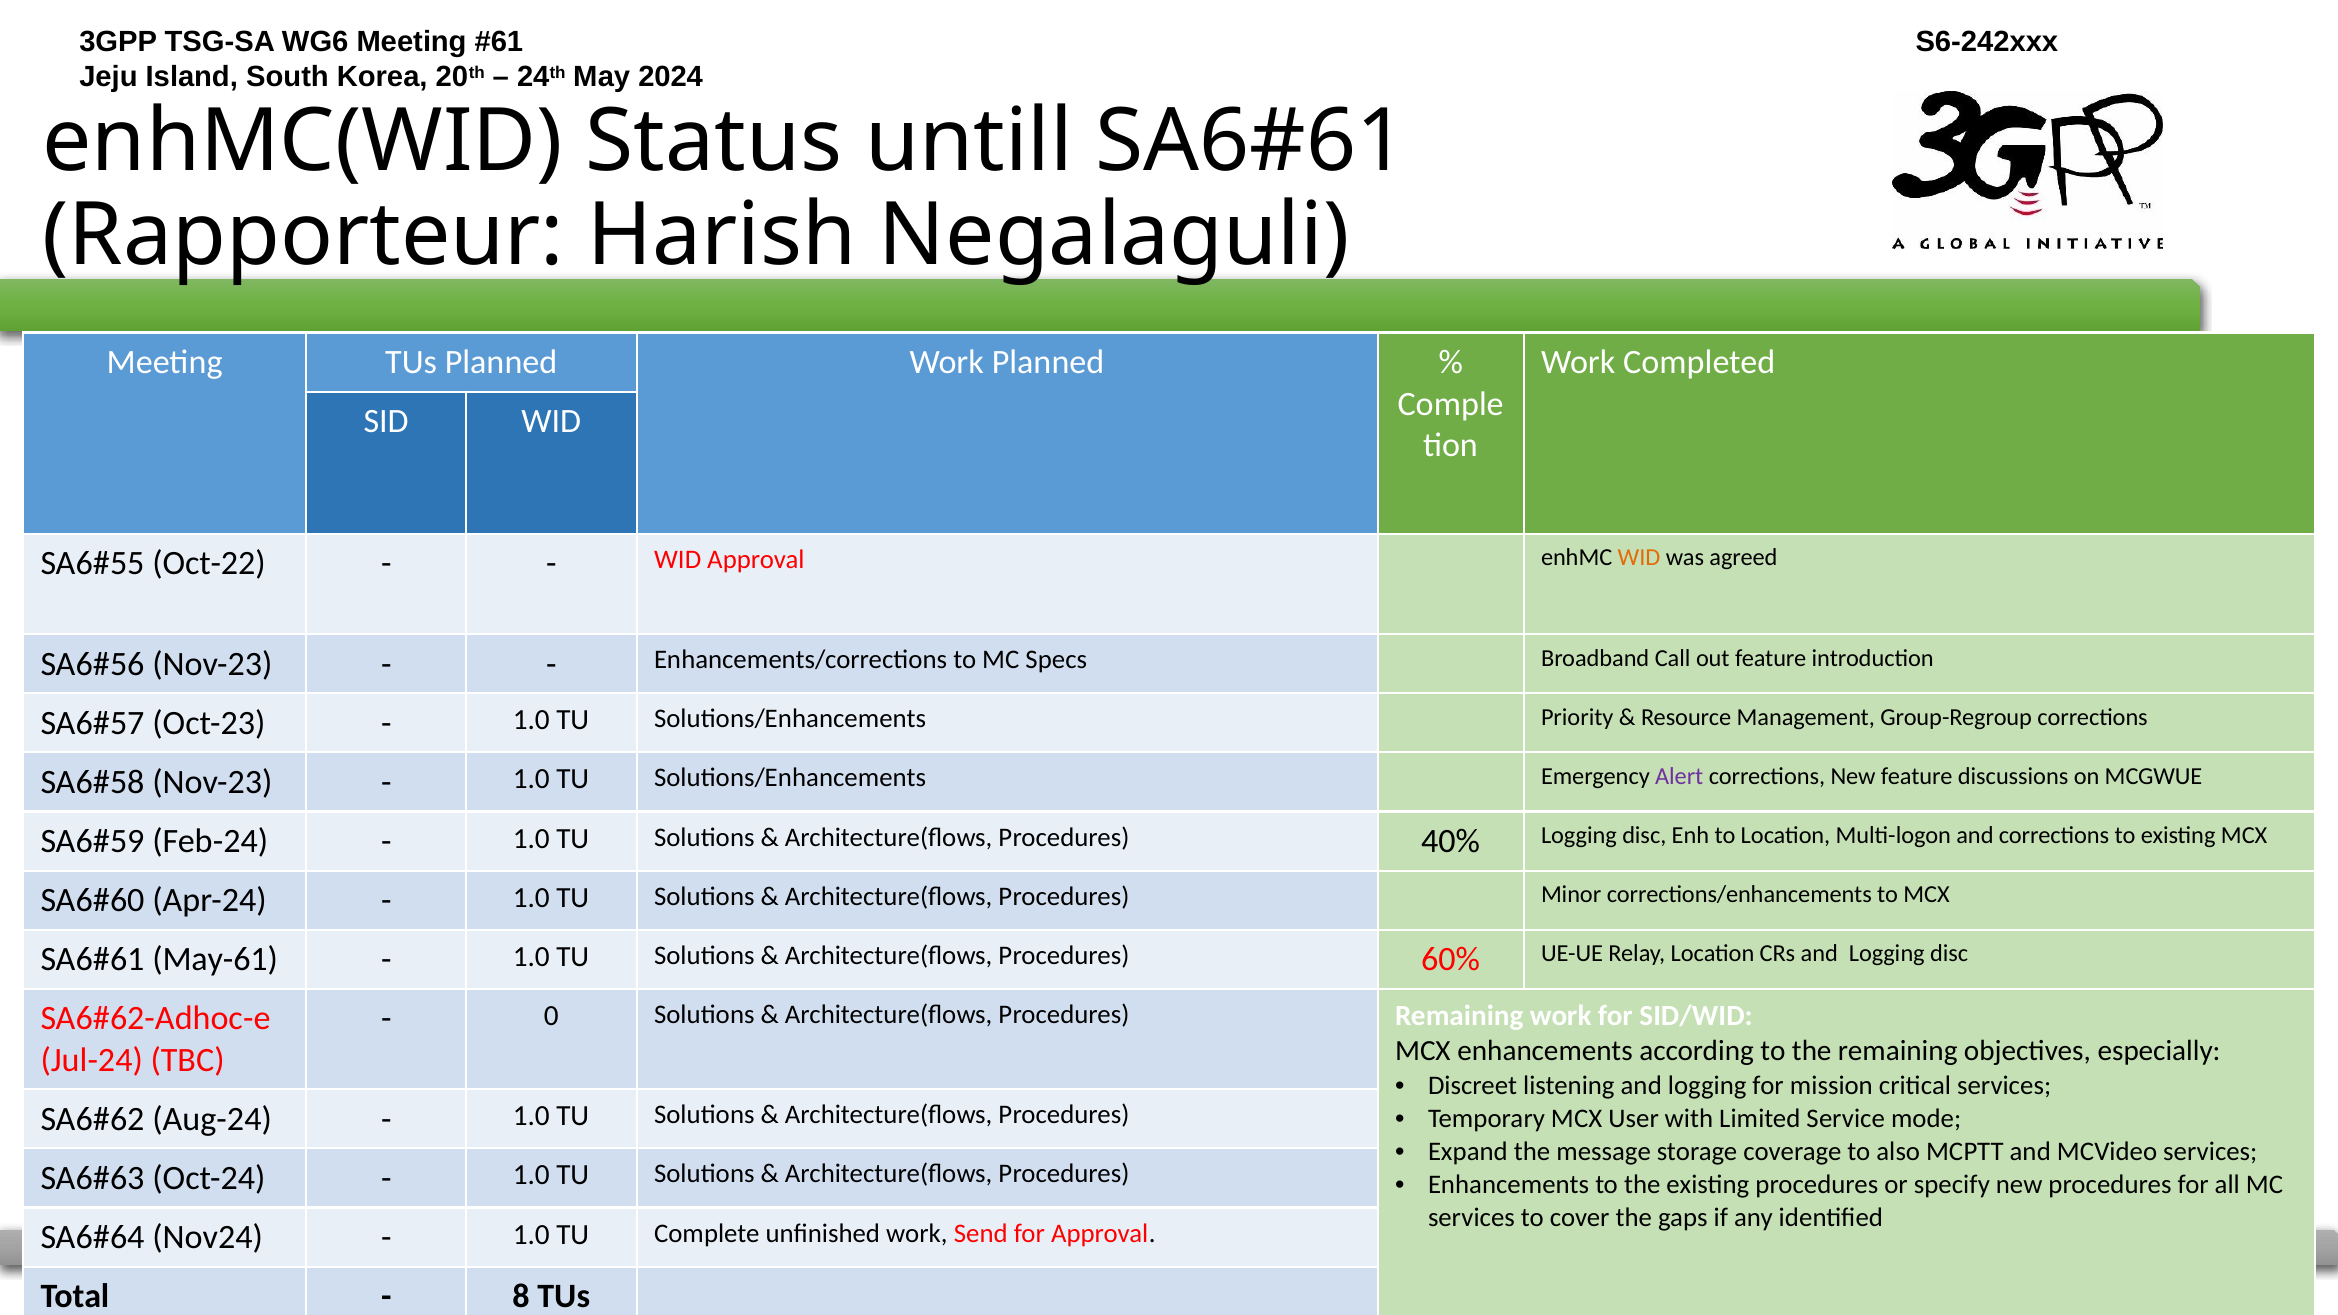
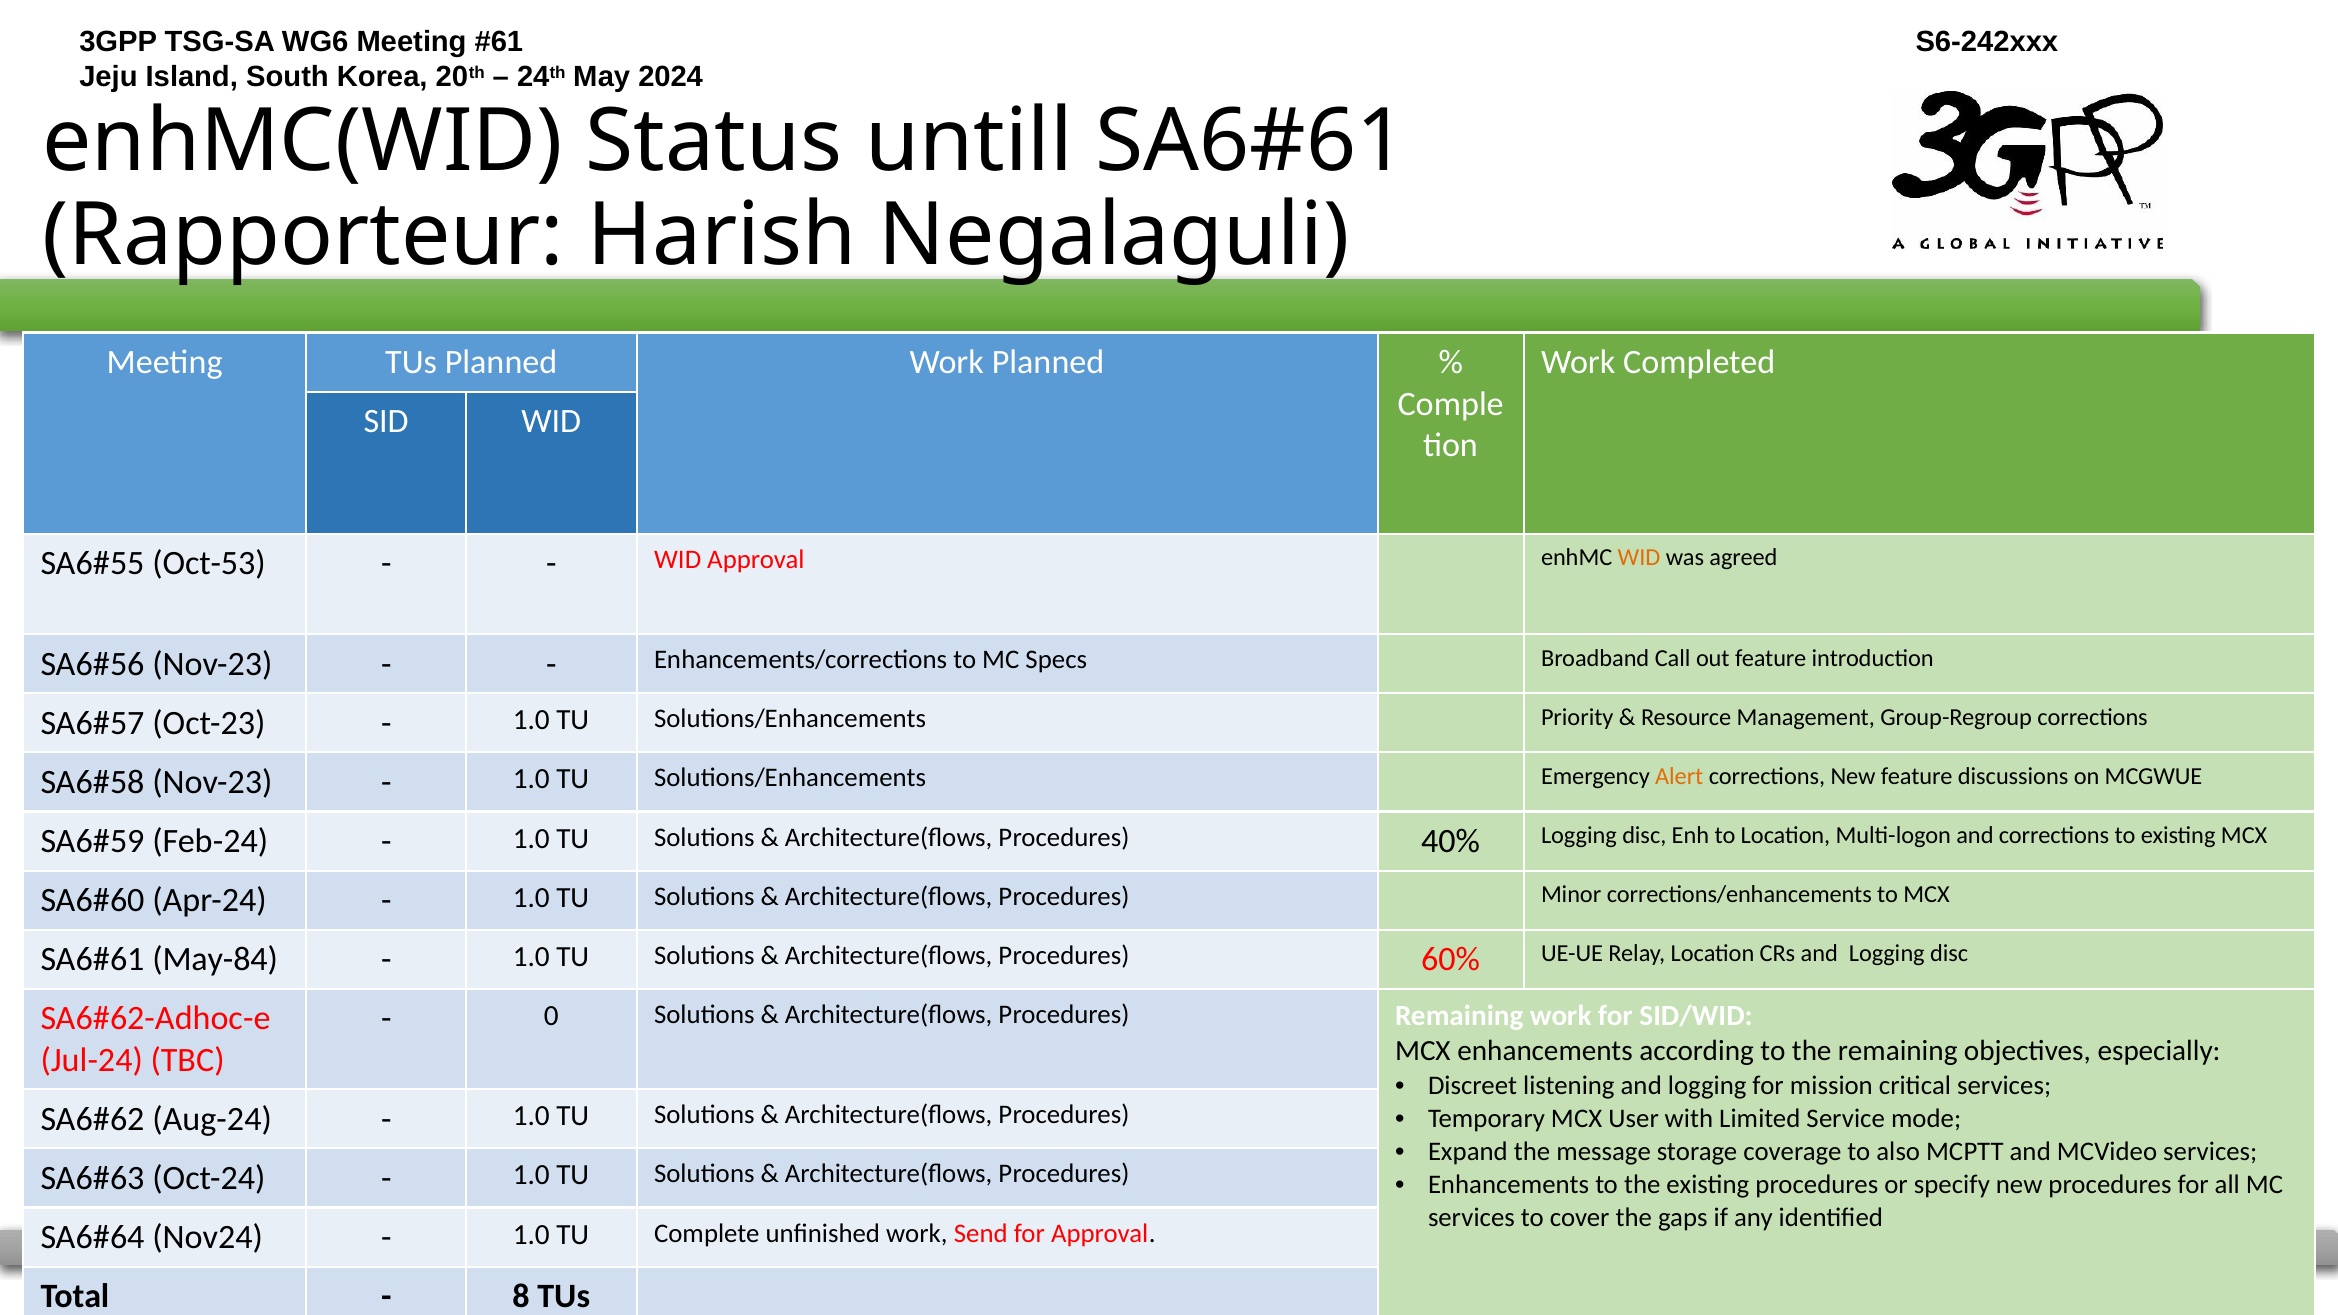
Oct-22: Oct-22 -> Oct-53
Alert colour: purple -> orange
May-61: May-61 -> May-84
